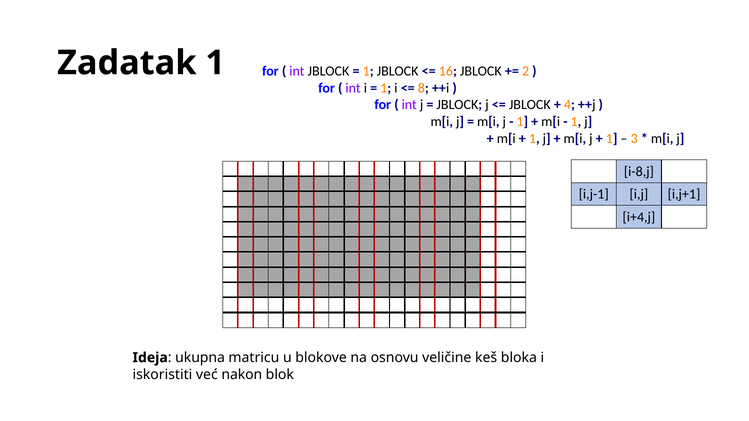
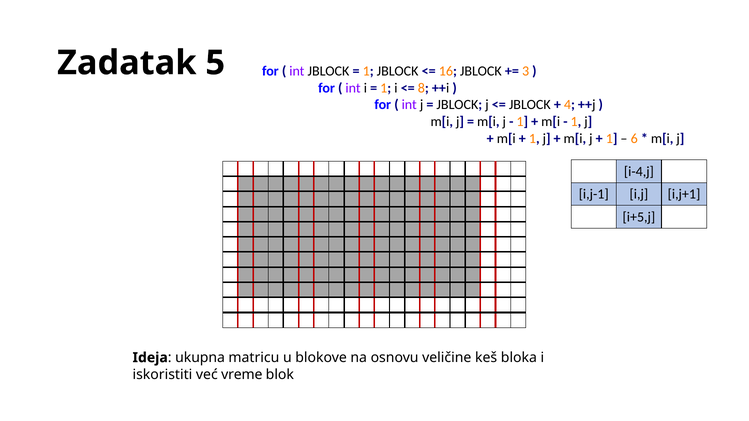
Zadatak 1: 1 -> 5
2: 2 -> 3
3: 3 -> 6
i-8,j: i-8,j -> i-4,j
i+4,j: i+4,j -> i+5,j
nakon: nakon -> vreme
